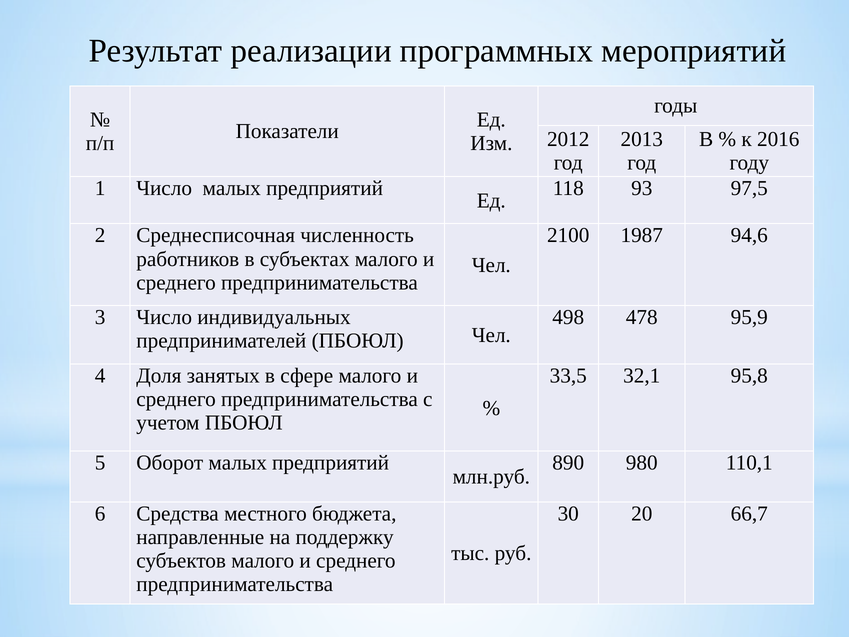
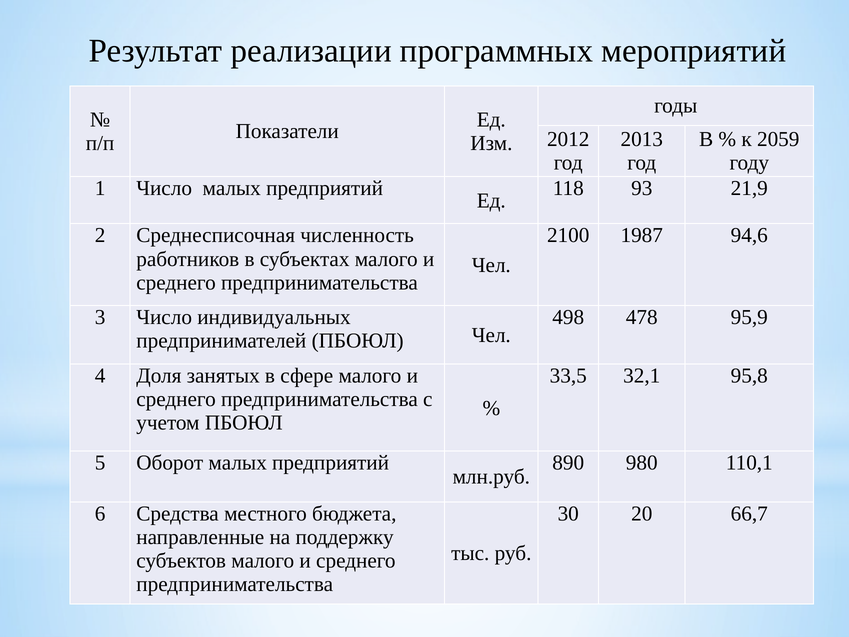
2016: 2016 -> 2059
97,5: 97,5 -> 21,9
